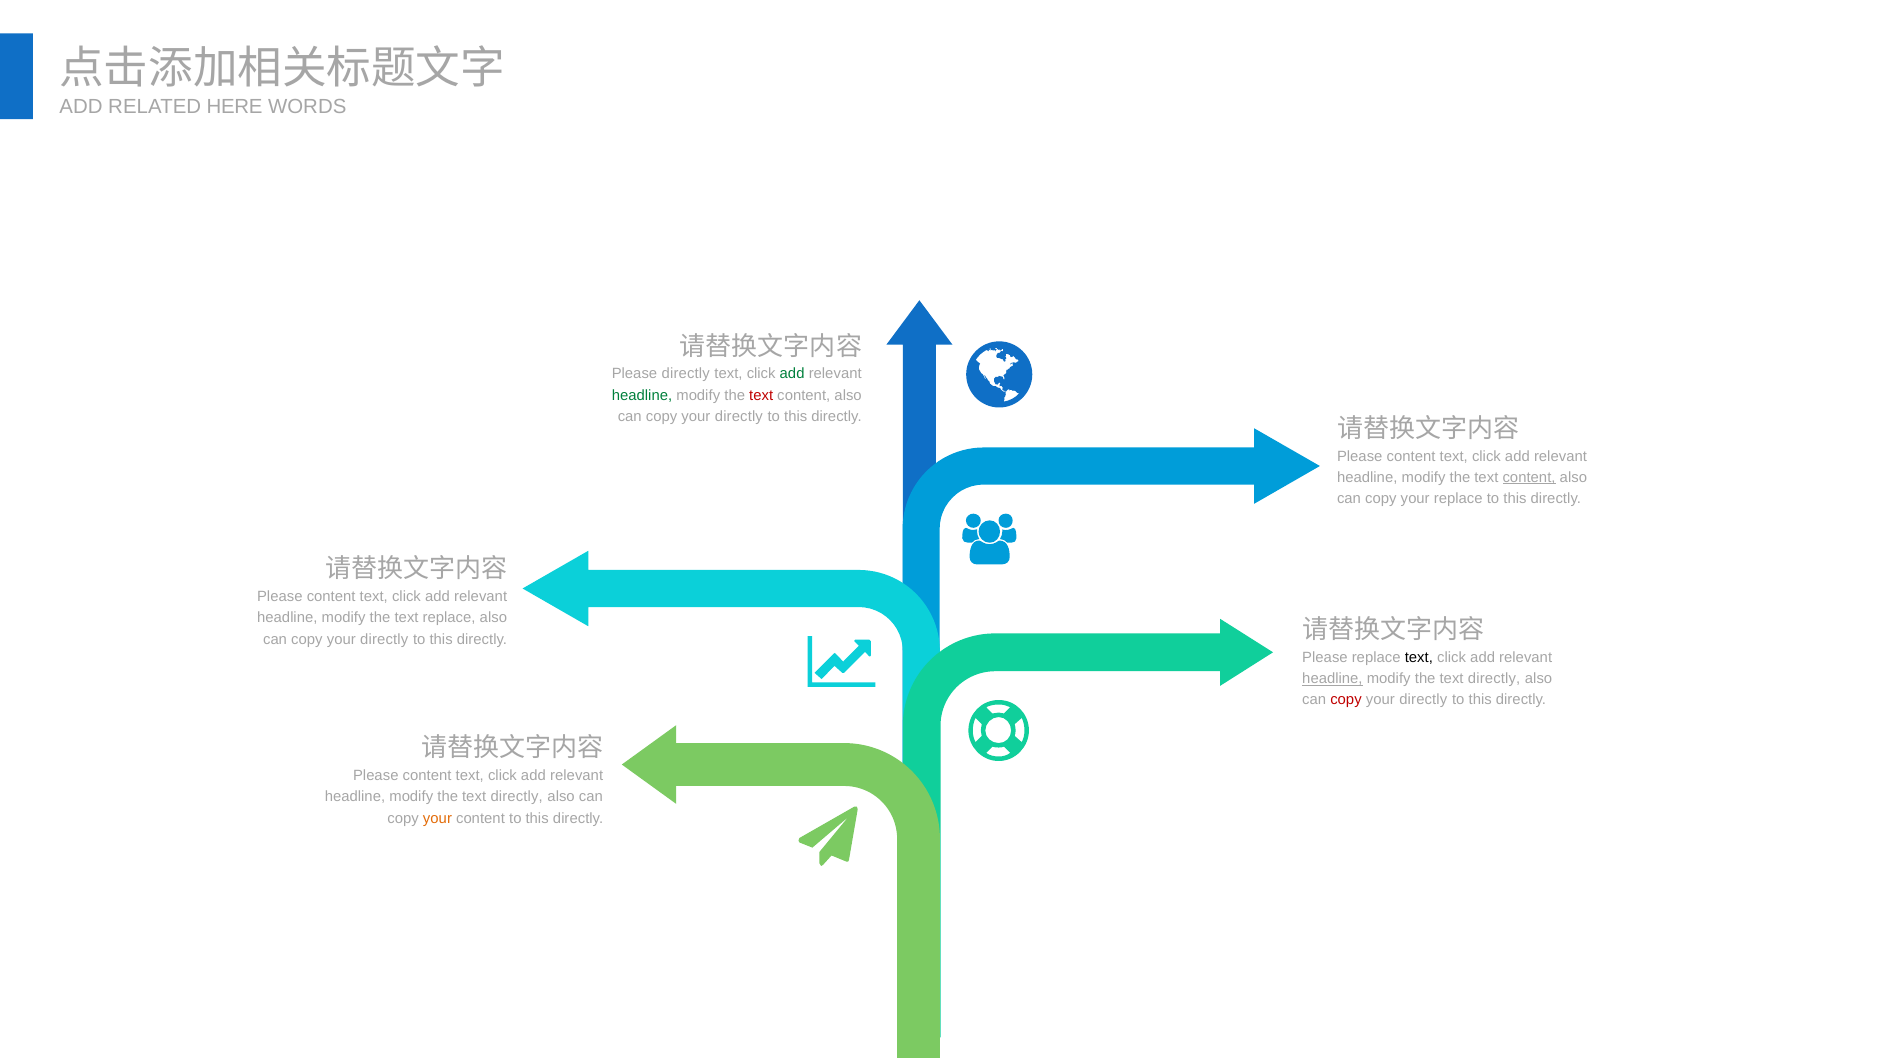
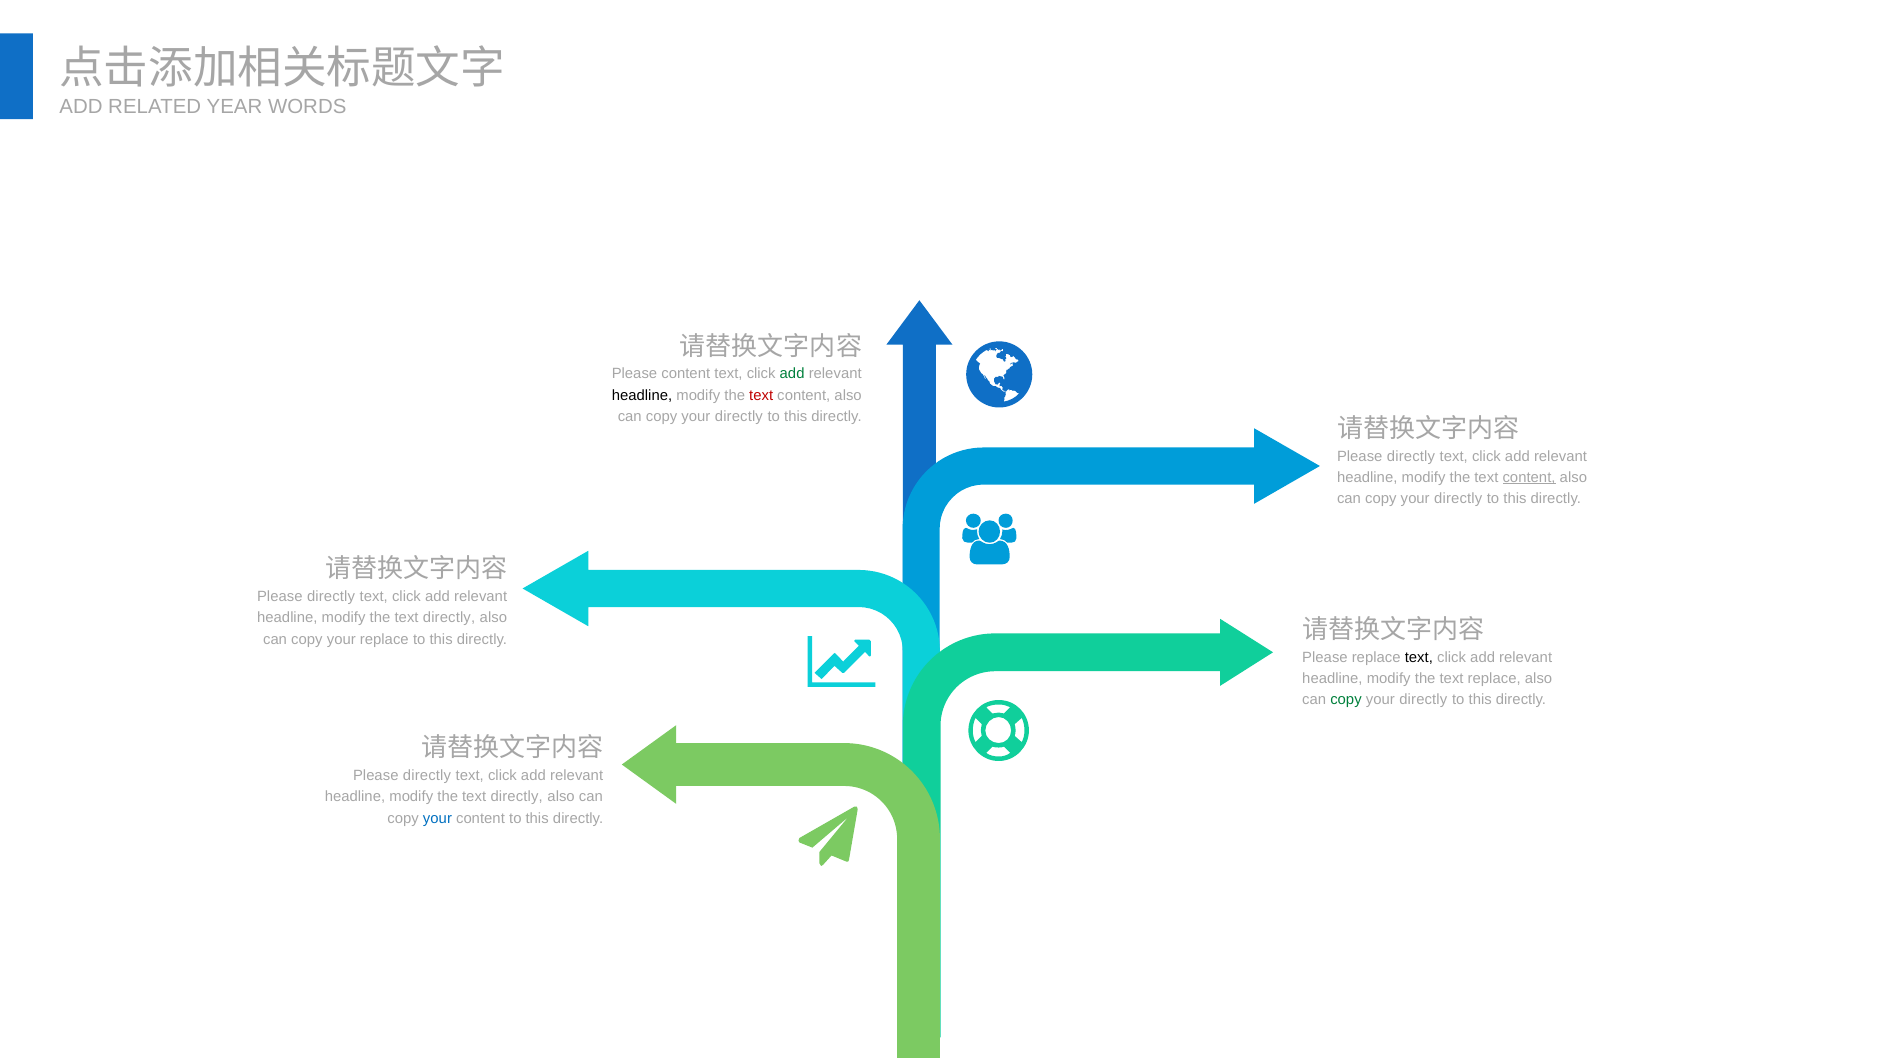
HERE: HERE -> YEAR
Please directly: directly -> content
headline at (642, 395) colour: green -> black
content at (1411, 456): content -> directly
replace at (1458, 499): replace -> directly
content at (331, 596): content -> directly
replace at (449, 618): replace -> directly
directly at (384, 639): directly -> replace
headline at (1332, 678) underline: present -> none
directly at (1494, 678): directly -> replace
copy at (1346, 700) colour: red -> green
content at (427, 775): content -> directly
your at (437, 818) colour: orange -> blue
